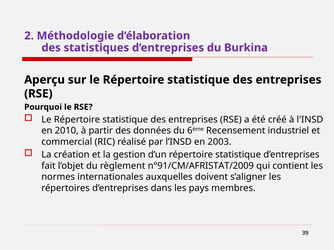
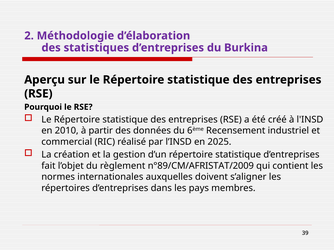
2003: 2003 -> 2025
n°91/CM/AFRISTAT/2009: n°91/CM/AFRISTAT/2009 -> n°89/CM/AFRISTAT/2009
